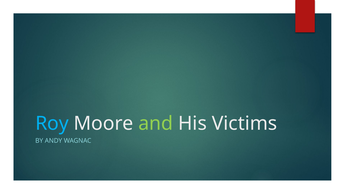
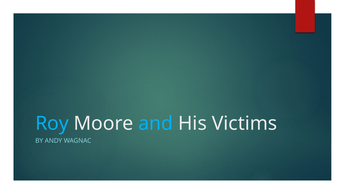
and colour: light green -> light blue
